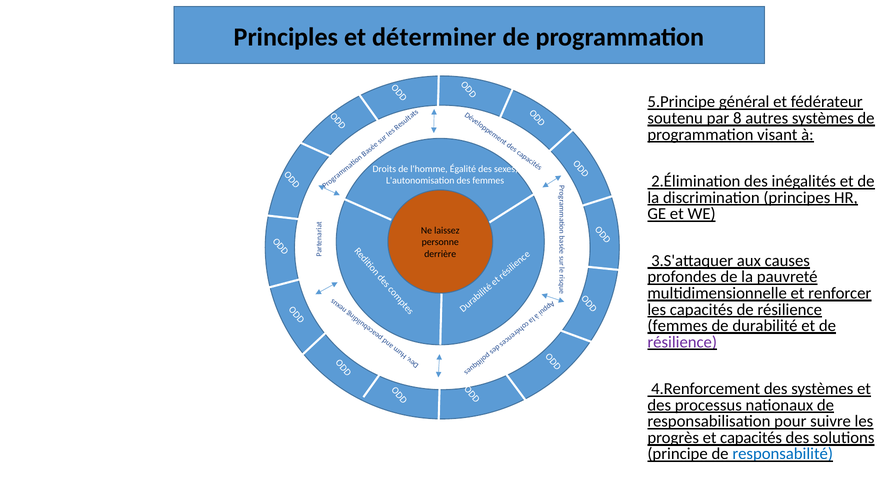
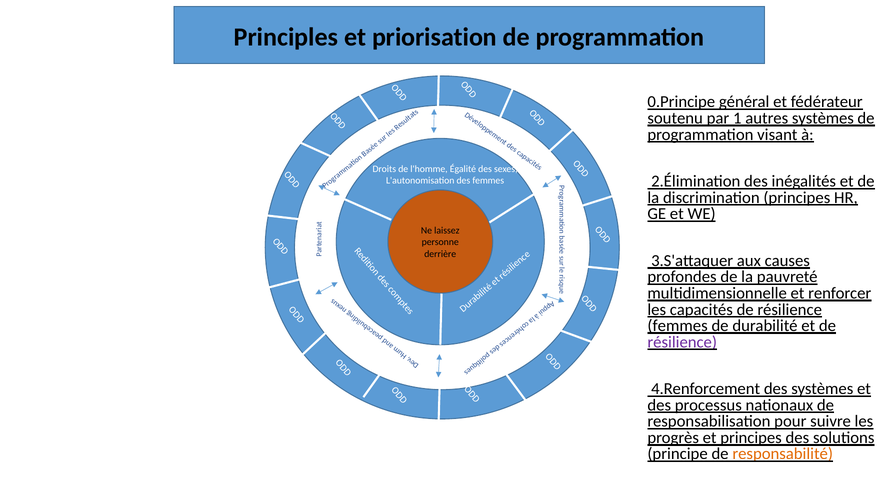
déterminer: déterminer -> priorisation
5.Principe: 5.Principe -> 0.Principe
8: 8 -> 1
et capacités: capacités -> principes
responsabilité colour: blue -> orange
